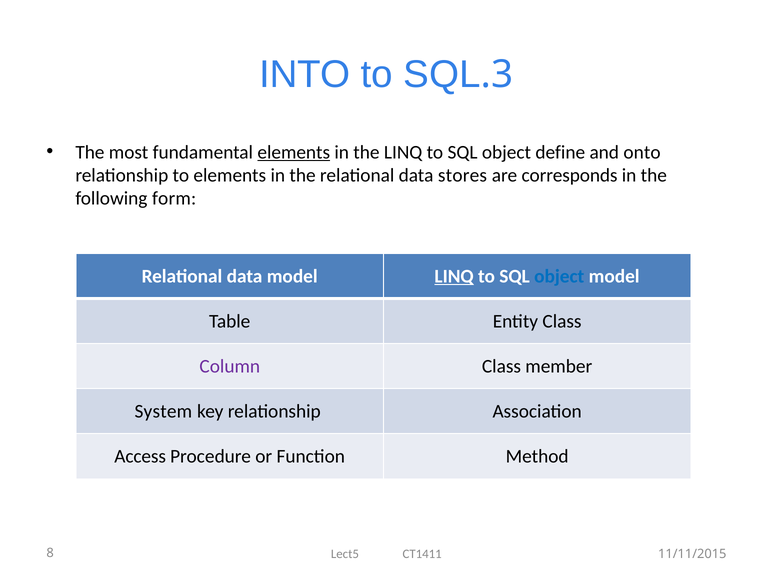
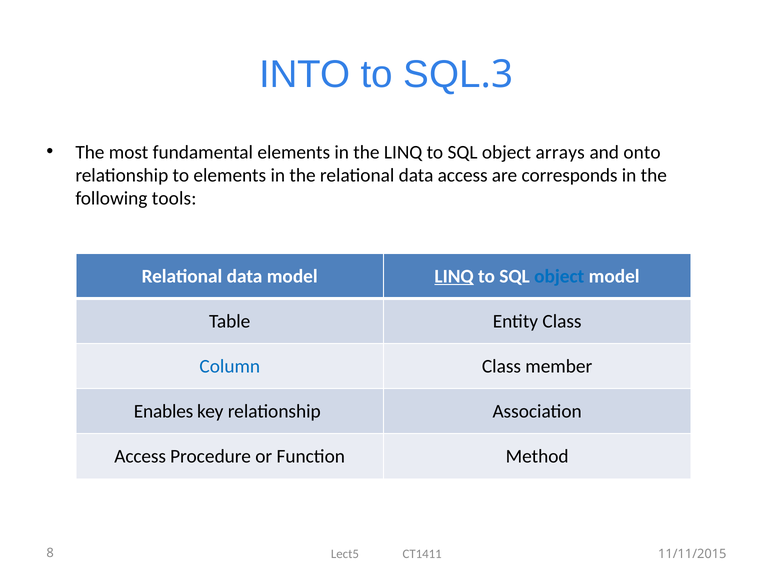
elements at (294, 152) underline: present -> none
define: define -> arrays
data stores: stores -> access
form: form -> tools
Column colour: purple -> blue
System: System -> Enables
